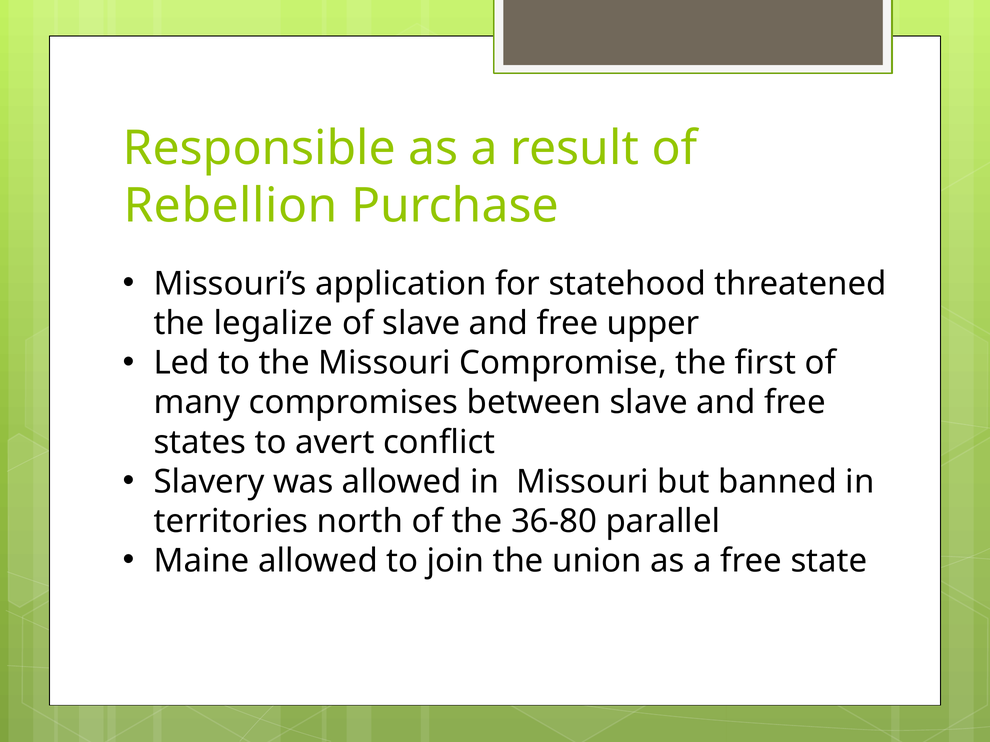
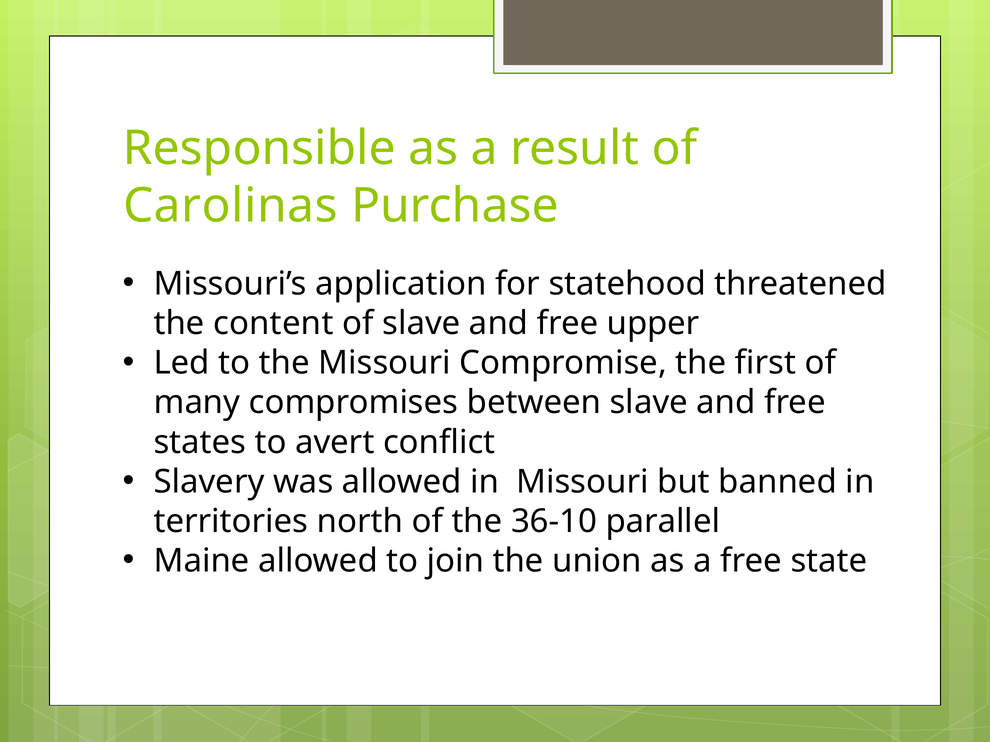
Rebellion: Rebellion -> Carolinas
legalize: legalize -> content
36-80: 36-80 -> 36-10
